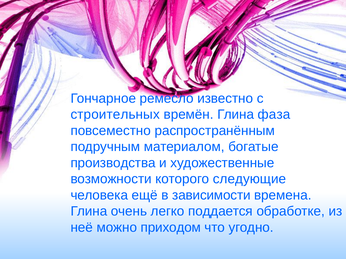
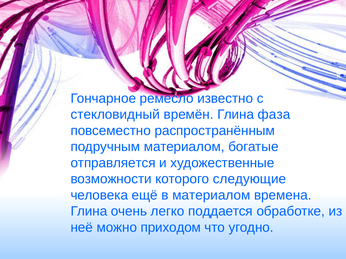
строительных: строительных -> стекловидный
производства: производства -> отправляется
в зависимости: зависимости -> материалом
